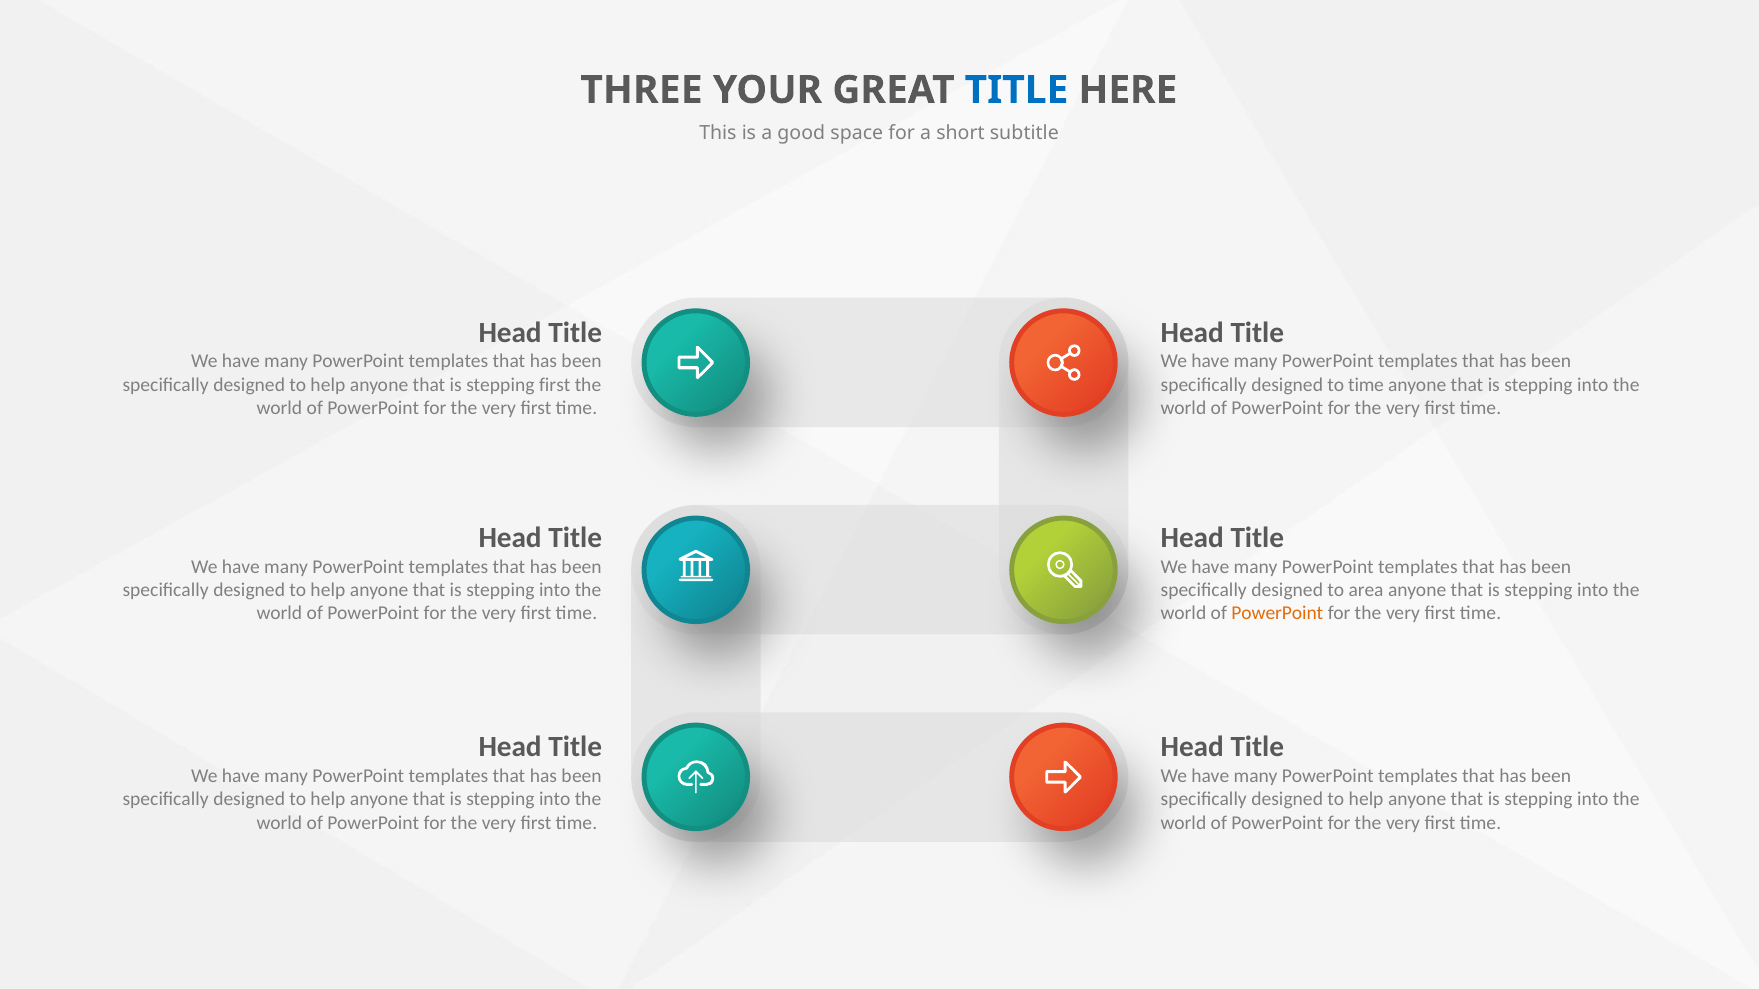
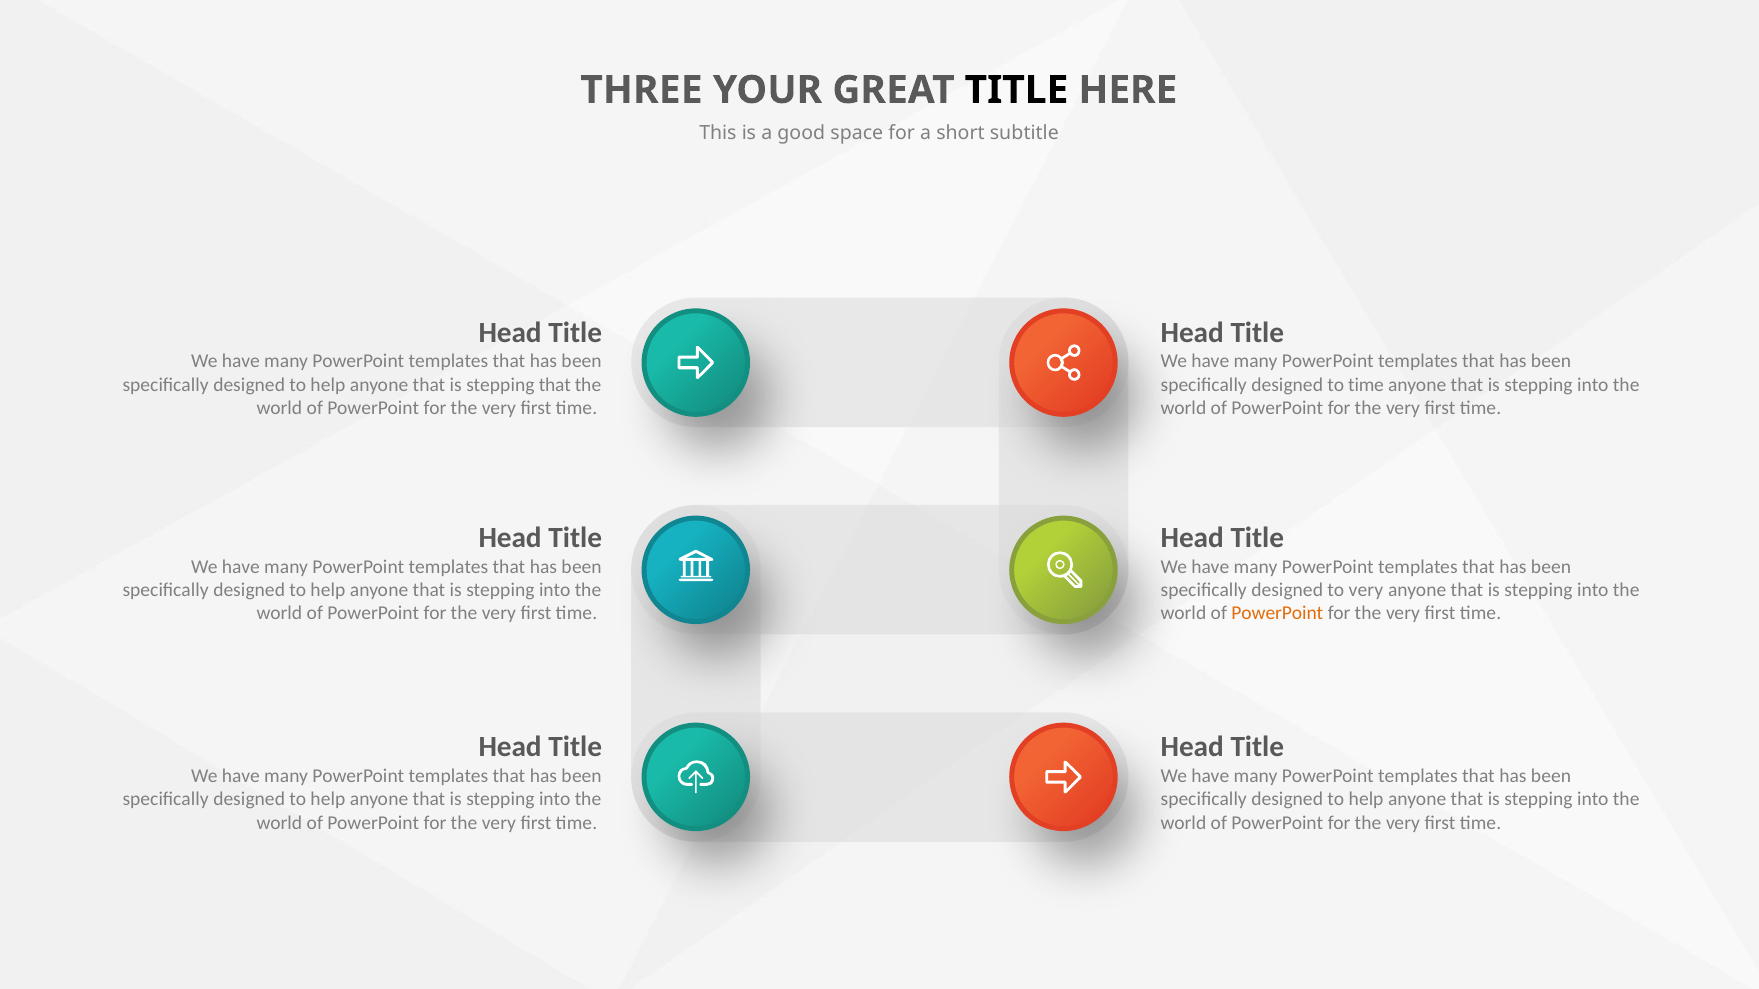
TITLE at (1017, 90) colour: blue -> black
stepping first: first -> that
to area: area -> very
